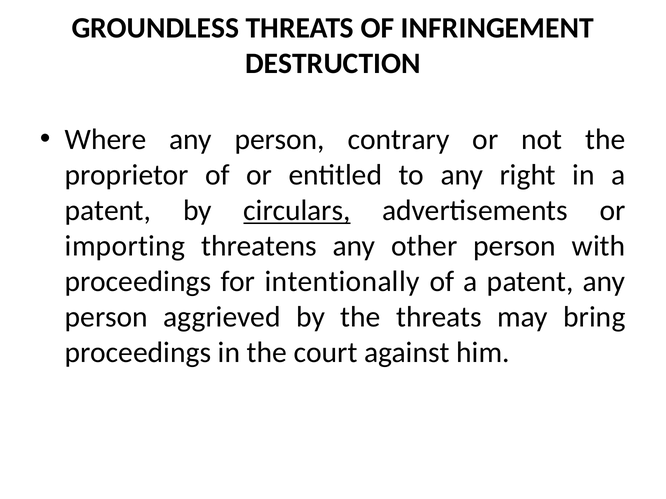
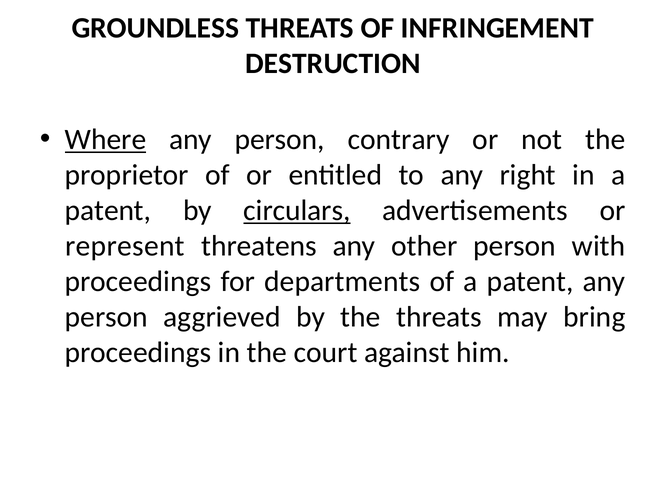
Where underline: none -> present
importing: importing -> represent
intentionally: intentionally -> departments
